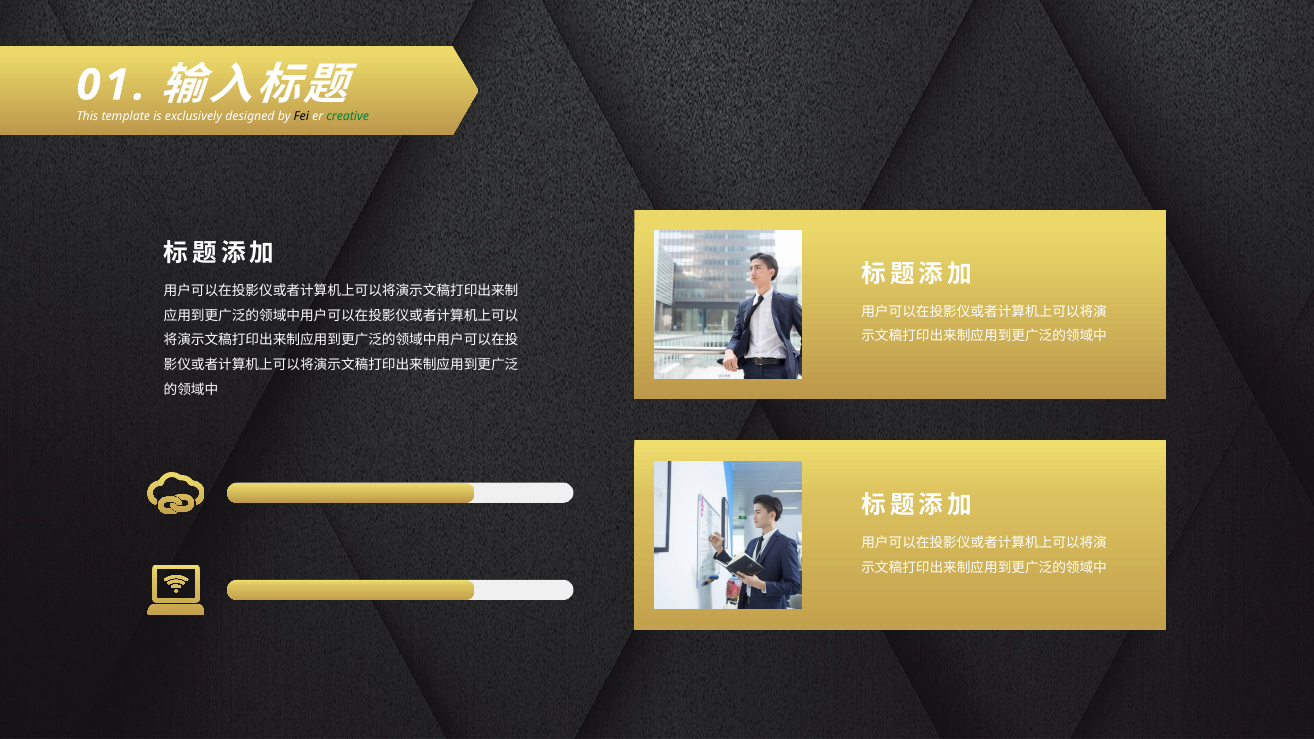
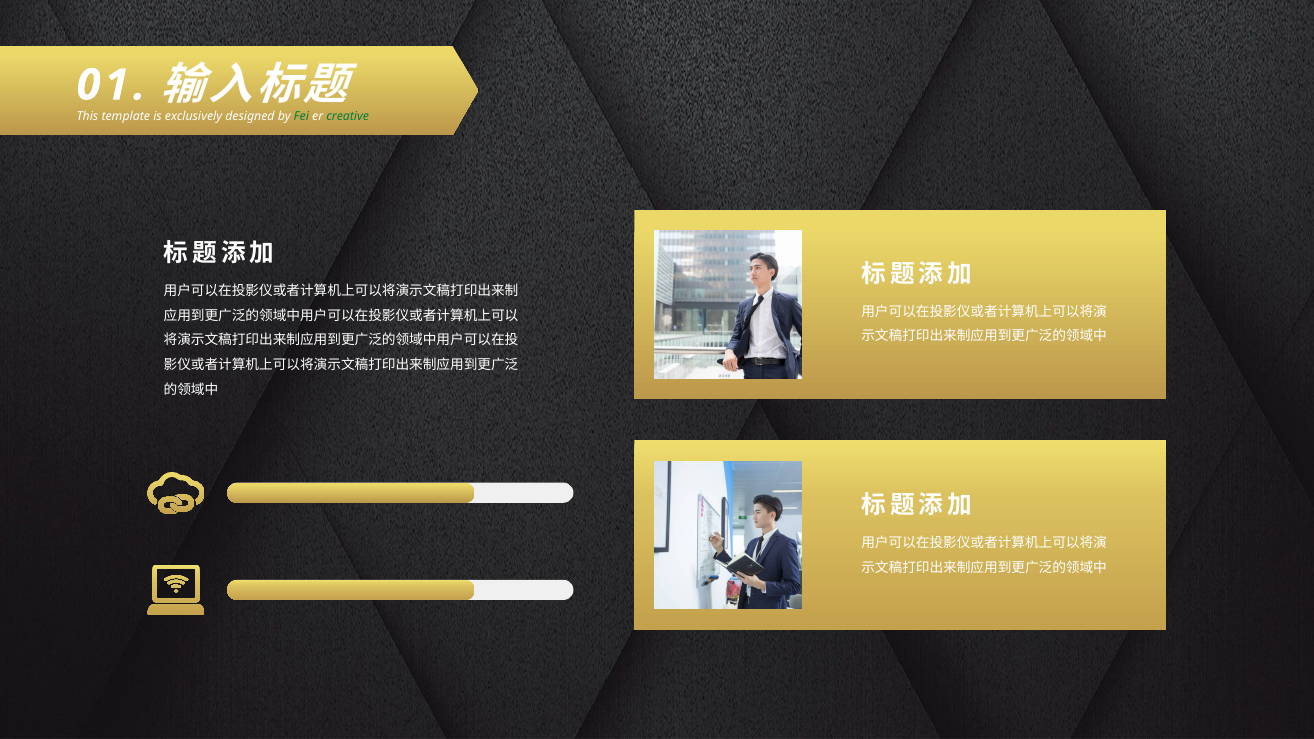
Fei colour: black -> green
